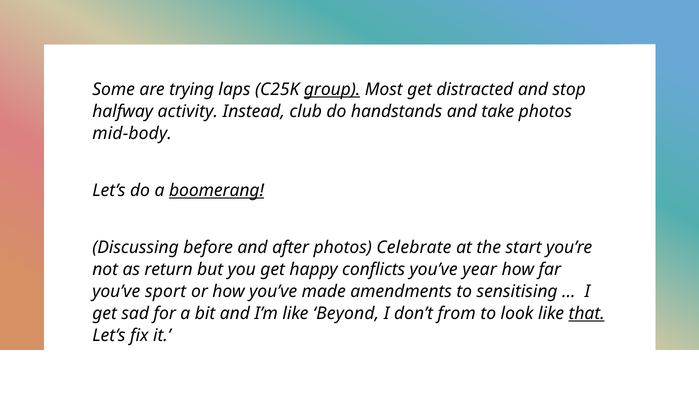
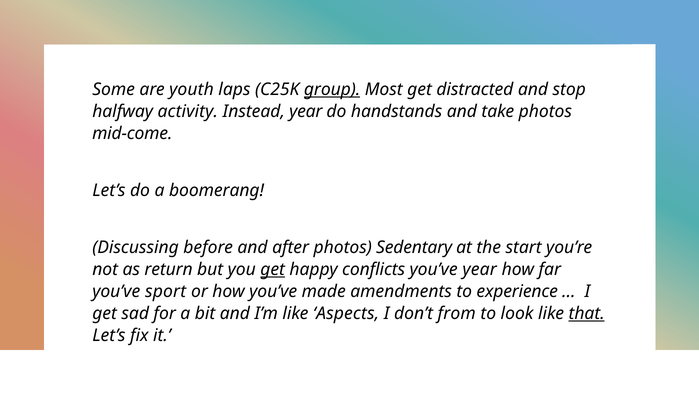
trying: trying -> youth
Instead club: club -> year
mid-body: mid-body -> mid-come
boomerang underline: present -> none
Celebrate: Celebrate -> Sedentary
get at (273, 270) underline: none -> present
sensitising: sensitising -> experience
Beyond: Beyond -> Aspects
